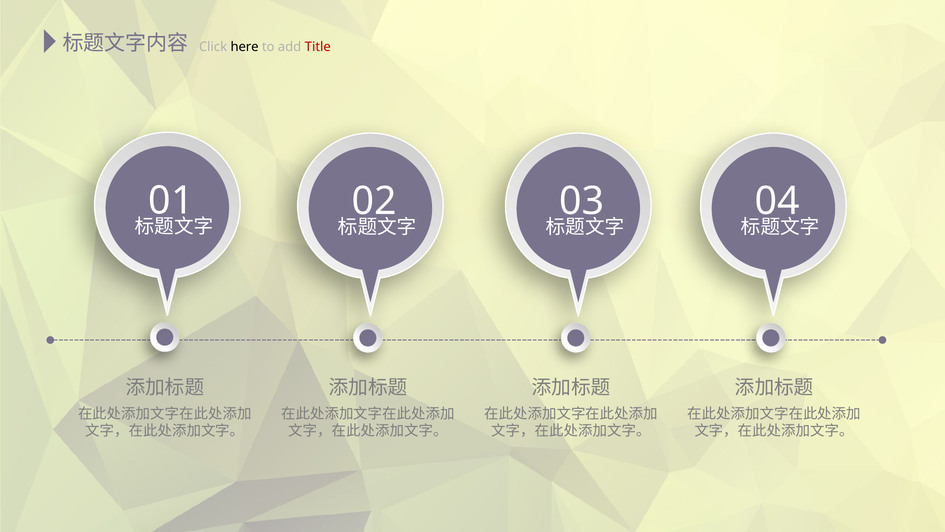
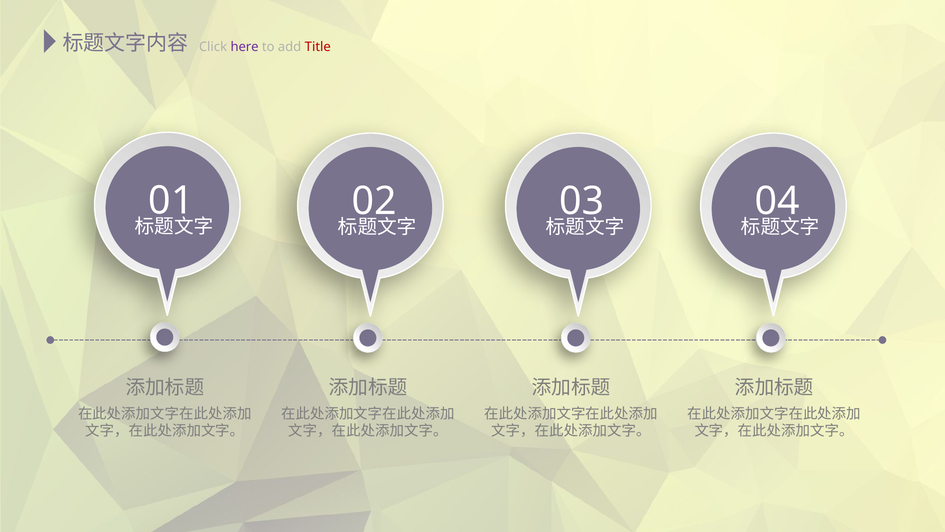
here colour: black -> purple
